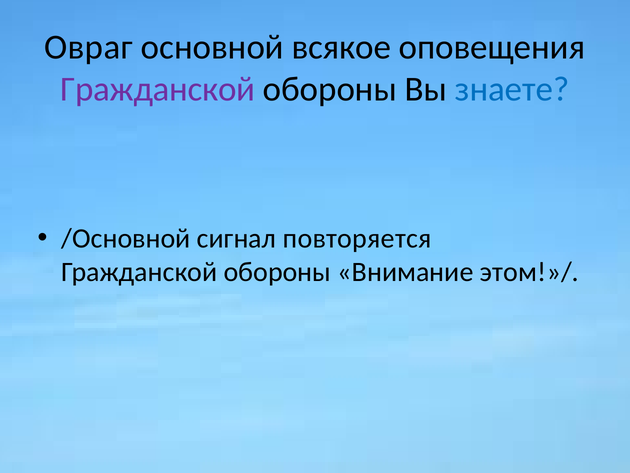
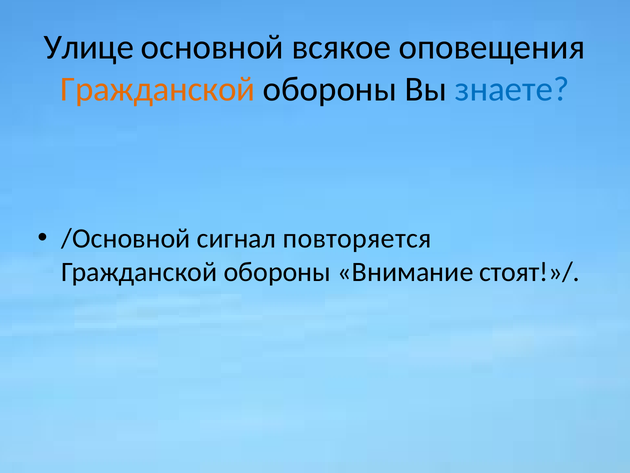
Овраг: Овраг -> Улице
Гражданской at (158, 89) colour: purple -> orange
этом!»/: этом!»/ -> стоят!»/
